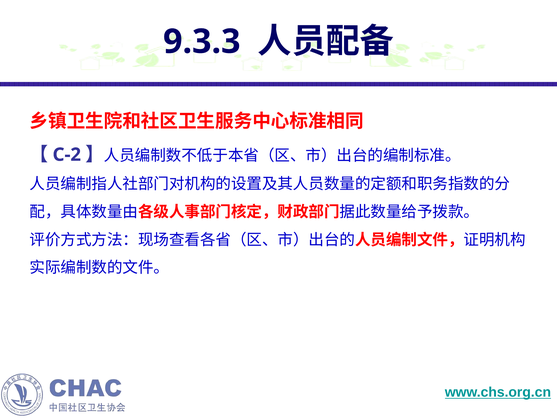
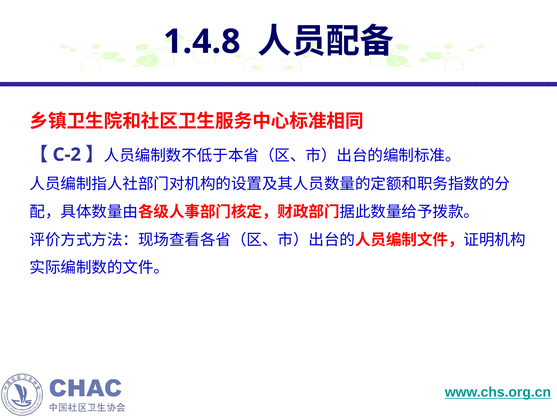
9.3.3: 9.3.3 -> 1.4.8
